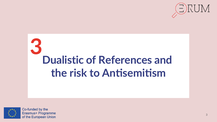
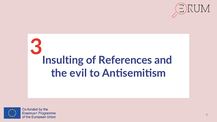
Dualistic: Dualistic -> Insulting
risk: risk -> evil
